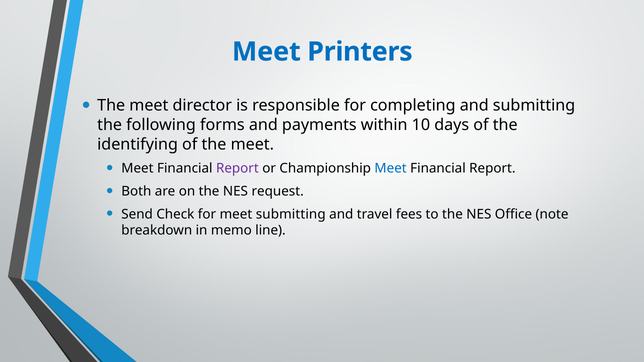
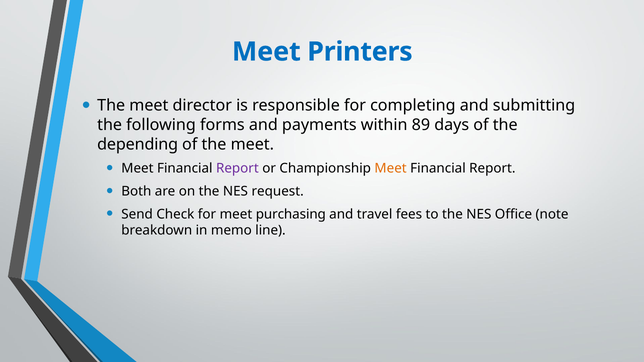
10: 10 -> 89
identifying: identifying -> depending
Meet at (391, 169) colour: blue -> orange
meet submitting: submitting -> purchasing
